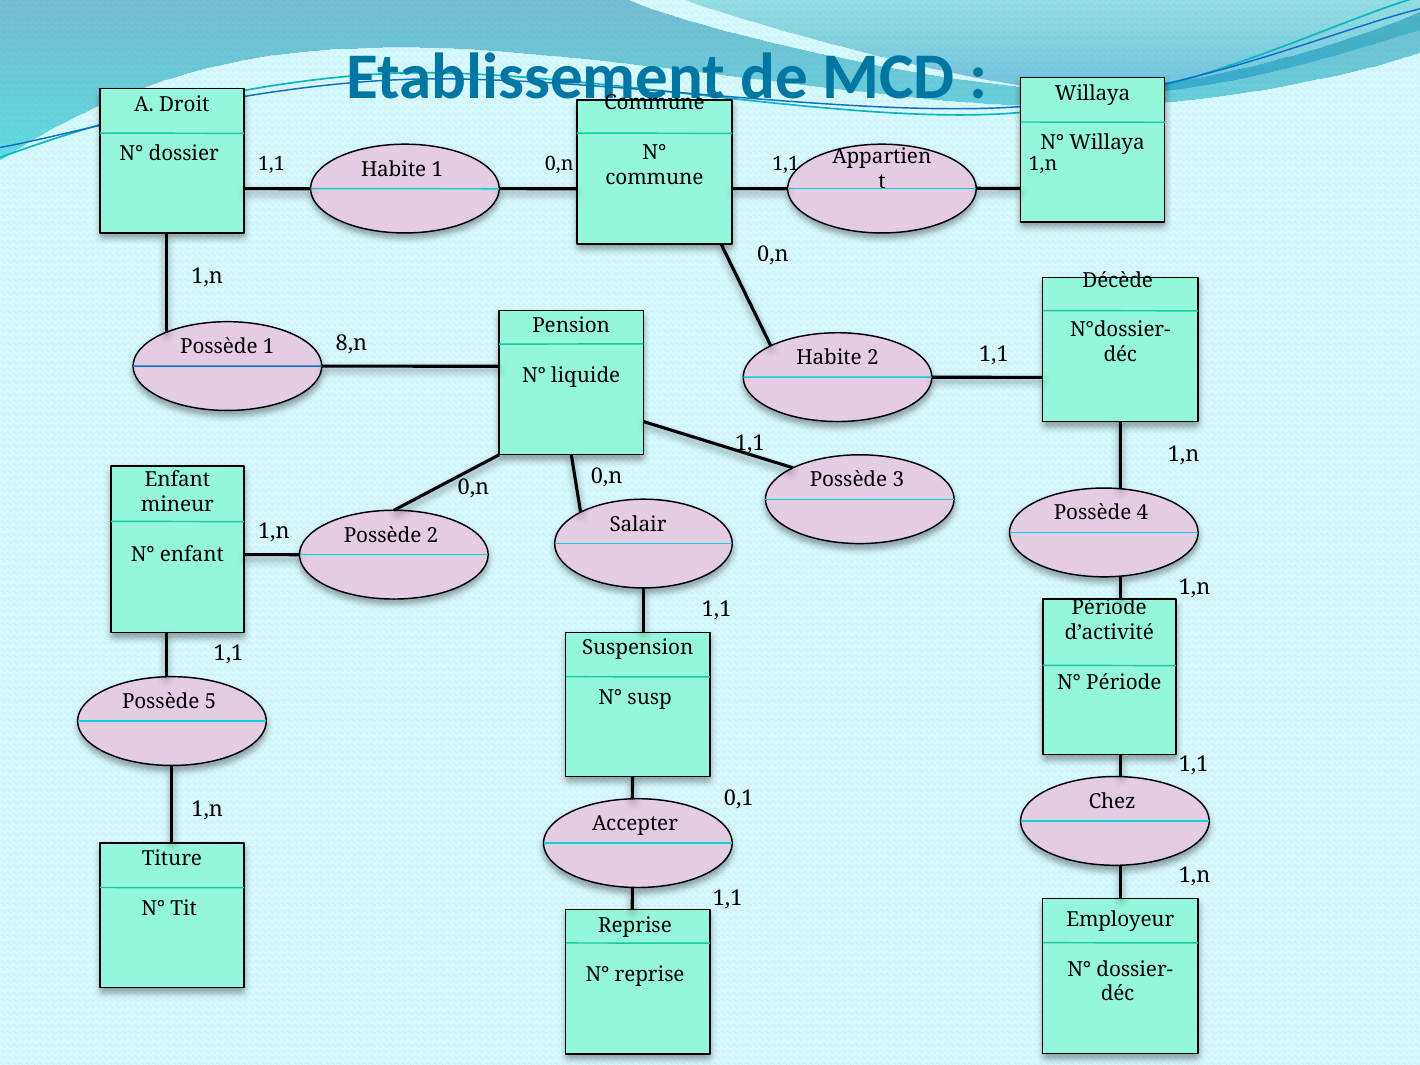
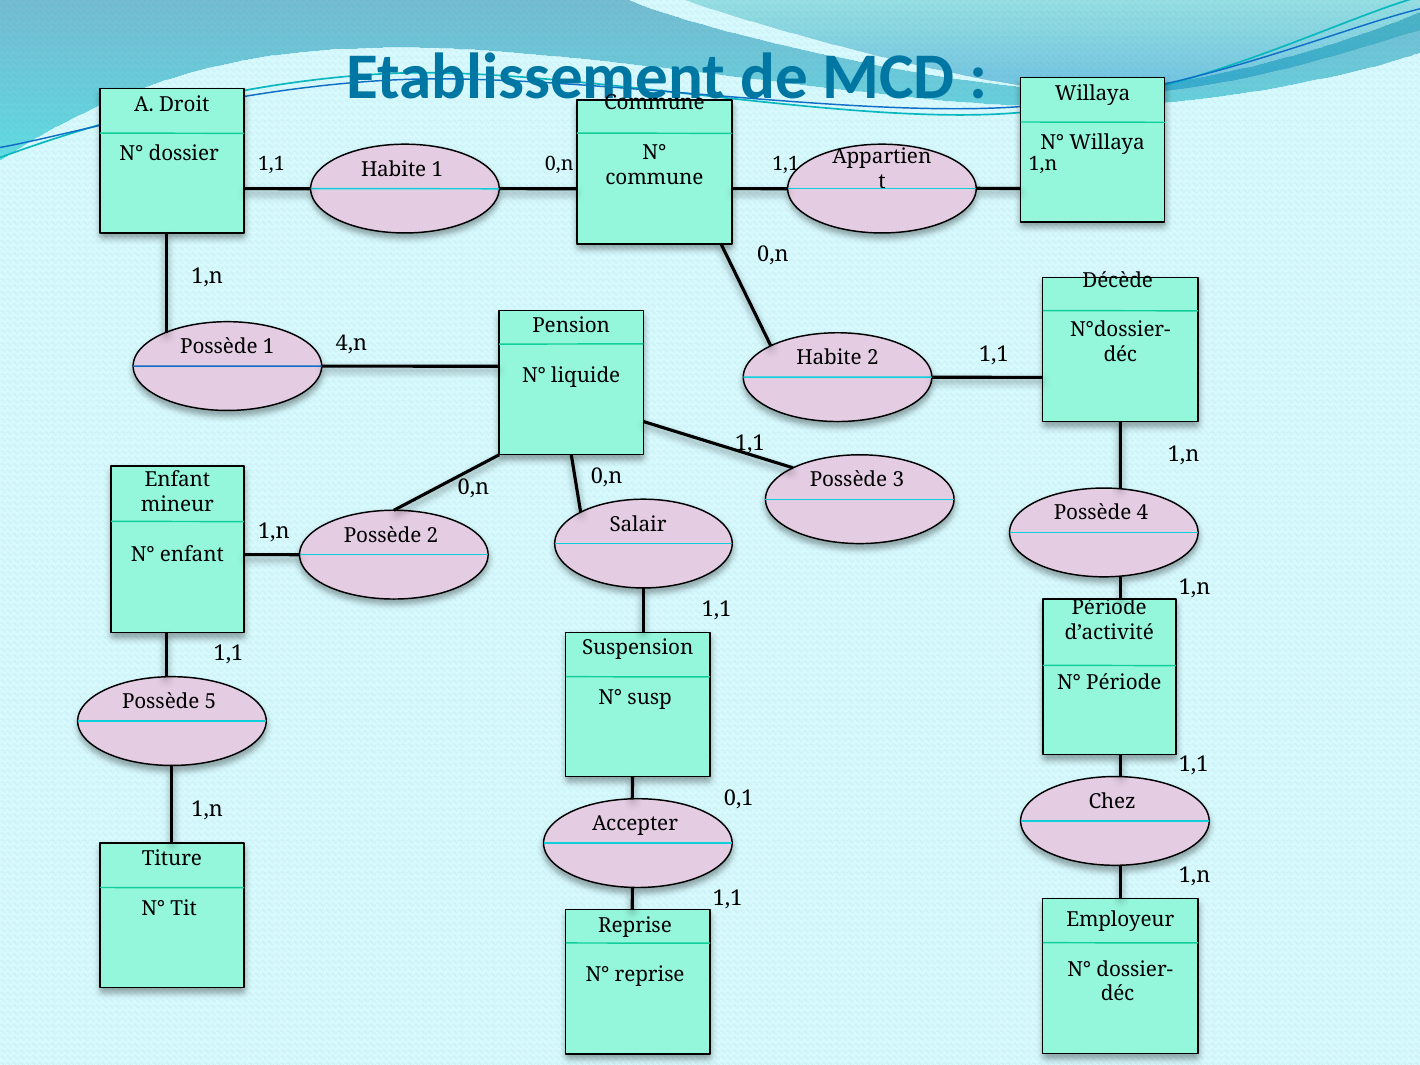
8,n: 8,n -> 4,n
